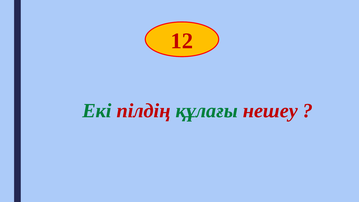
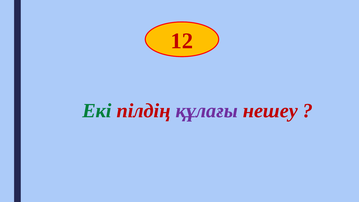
құлағы colour: green -> purple
